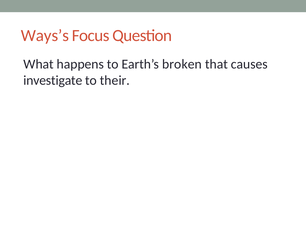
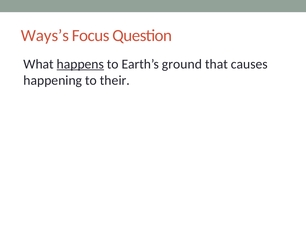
happens underline: none -> present
broken: broken -> ground
investigate: investigate -> happening
